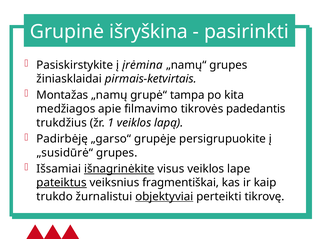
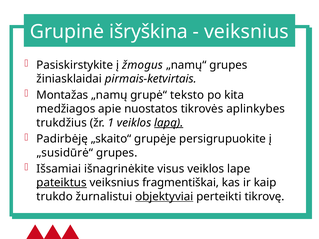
pasirinkti at (246, 32): pasirinkti -> veiksnius
įrėmina: įrėmina -> žmogus
tampa: tampa -> teksto
filmavimo: filmavimo -> nuostatos
padedantis: padedantis -> aplinkybes
lapą underline: none -> present
„garso“: „garso“ -> „skaito“
išnagrinėkite underline: present -> none
